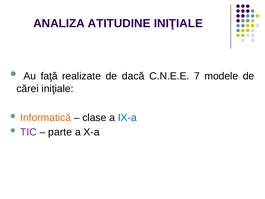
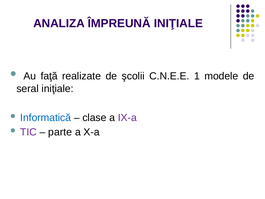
ATITUDINE: ATITUDINE -> ÎMPREUNĂ
dacă: dacă -> şcolii
7: 7 -> 1
cărei: cărei -> seral
Informatică colour: orange -> blue
IX-a colour: blue -> purple
